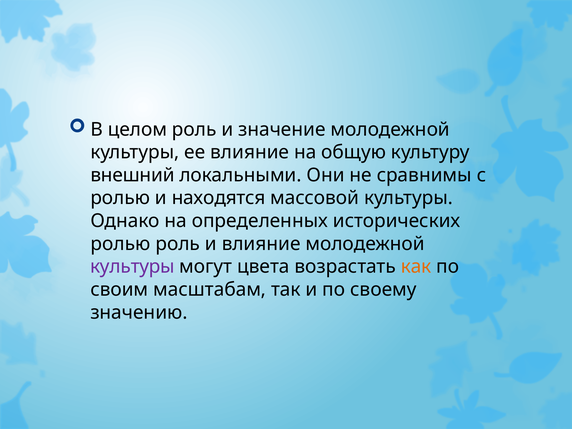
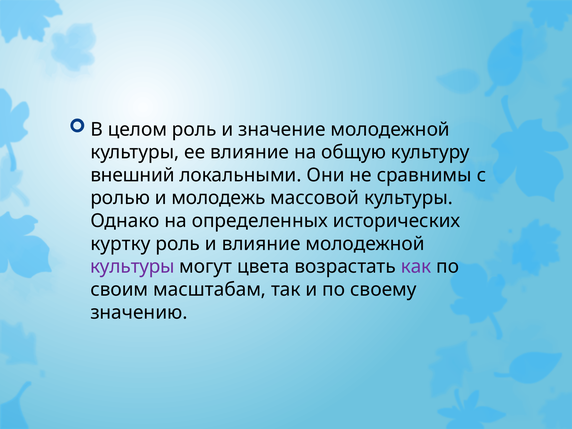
находятся: находятся -> молодежь
ролью at (120, 244): ролью -> куртку
как colour: orange -> purple
